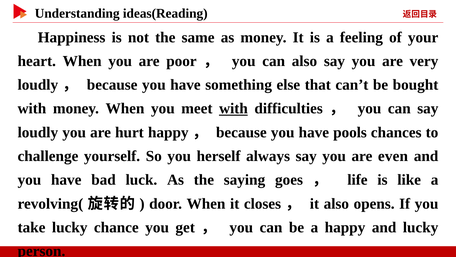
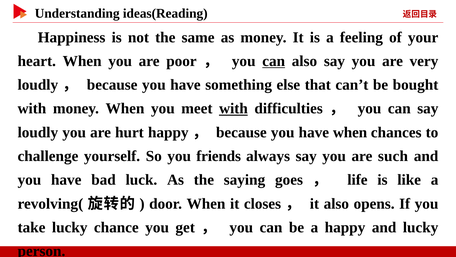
can at (274, 61) underline: none -> present
have pools: pools -> when
herself: herself -> friends
even: even -> such
